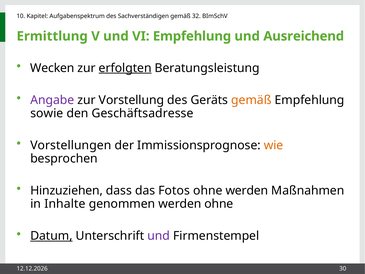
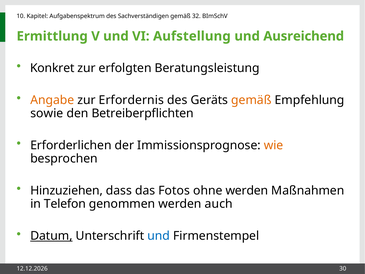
VI Empfehlung: Empfehlung -> Aufstellung
Wecken: Wecken -> Konkret
erfolgten underline: present -> none
Angabe colour: purple -> orange
Vorstellung: Vorstellung -> Erfordernis
Geschäftsadresse: Geschäftsadresse -> Betreiberpflichten
Vorstellungen: Vorstellungen -> Erforderlichen
Inhalte: Inhalte -> Telefon
werden ohne: ohne -> auch
und at (159, 236) colour: purple -> blue
